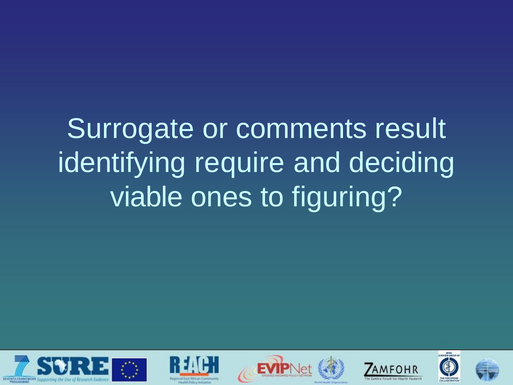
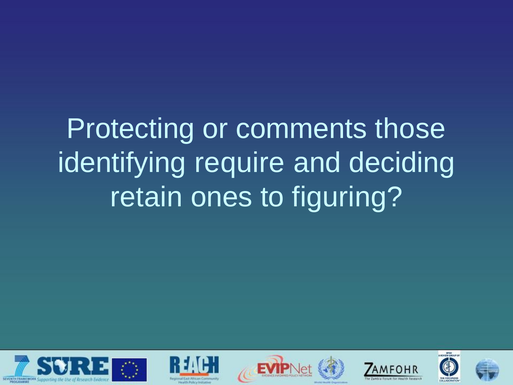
Surrogate: Surrogate -> Protecting
result: result -> those
viable: viable -> retain
